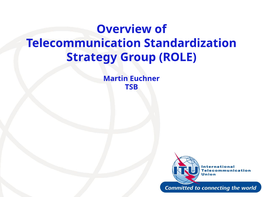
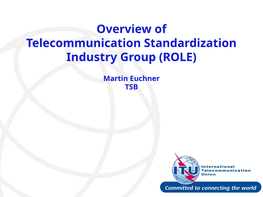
Strategy: Strategy -> Industry
